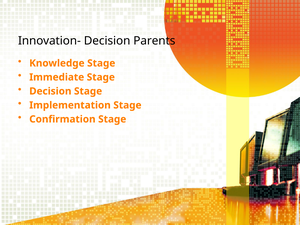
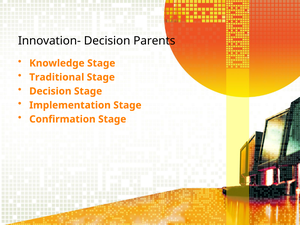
Immediate: Immediate -> Traditional
